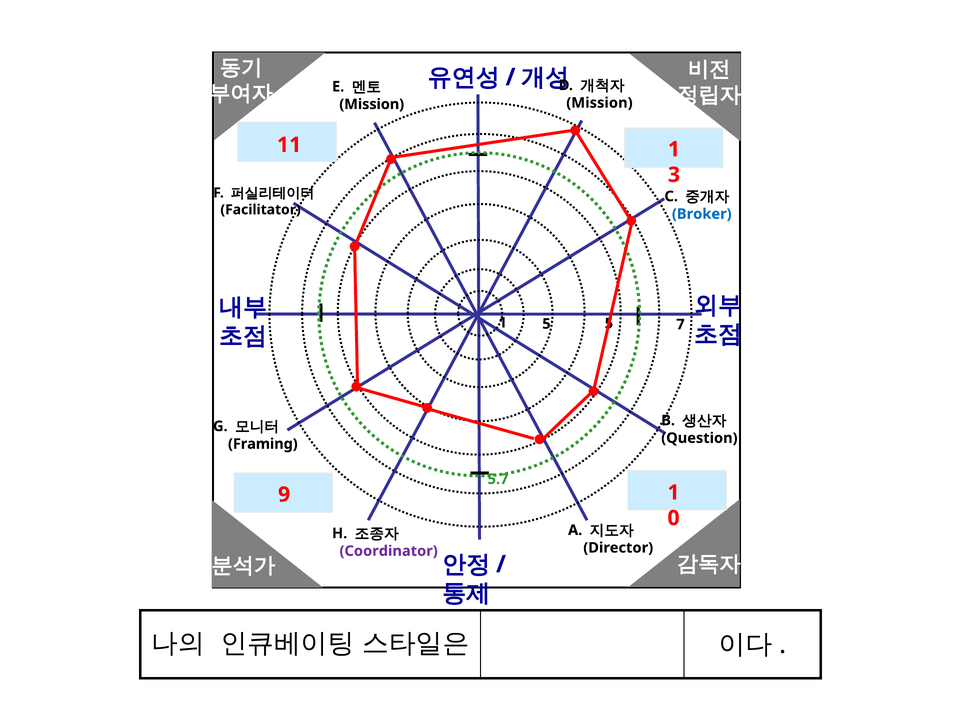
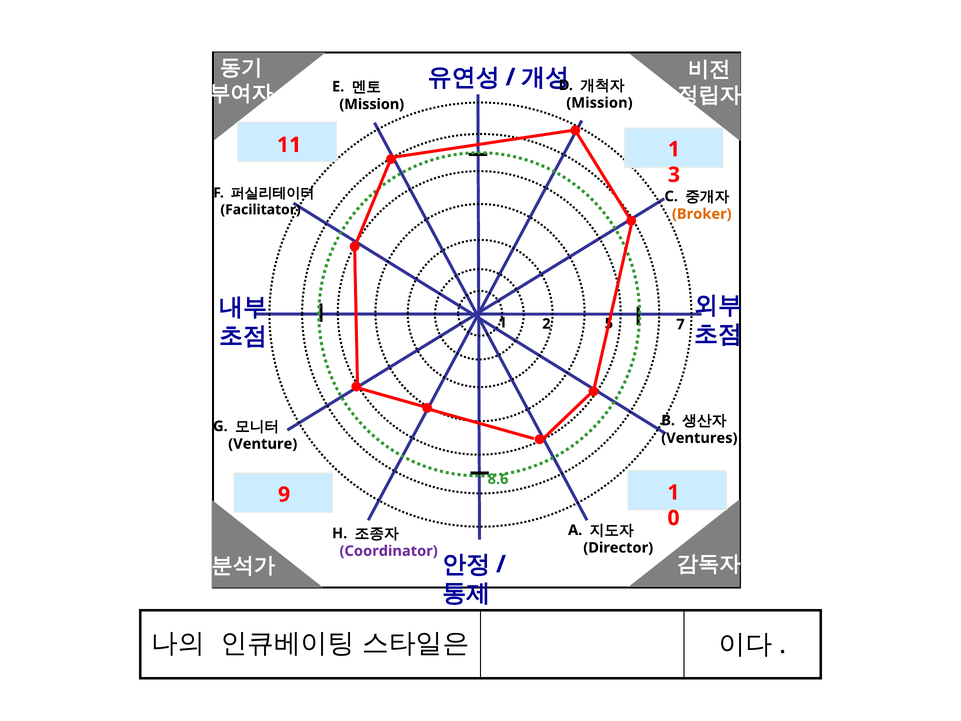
Broker colour: blue -> orange
1 5: 5 -> 2
Question: Question -> Ventures
Framing: Framing -> Venture
5.7: 5.7 -> 8.6
